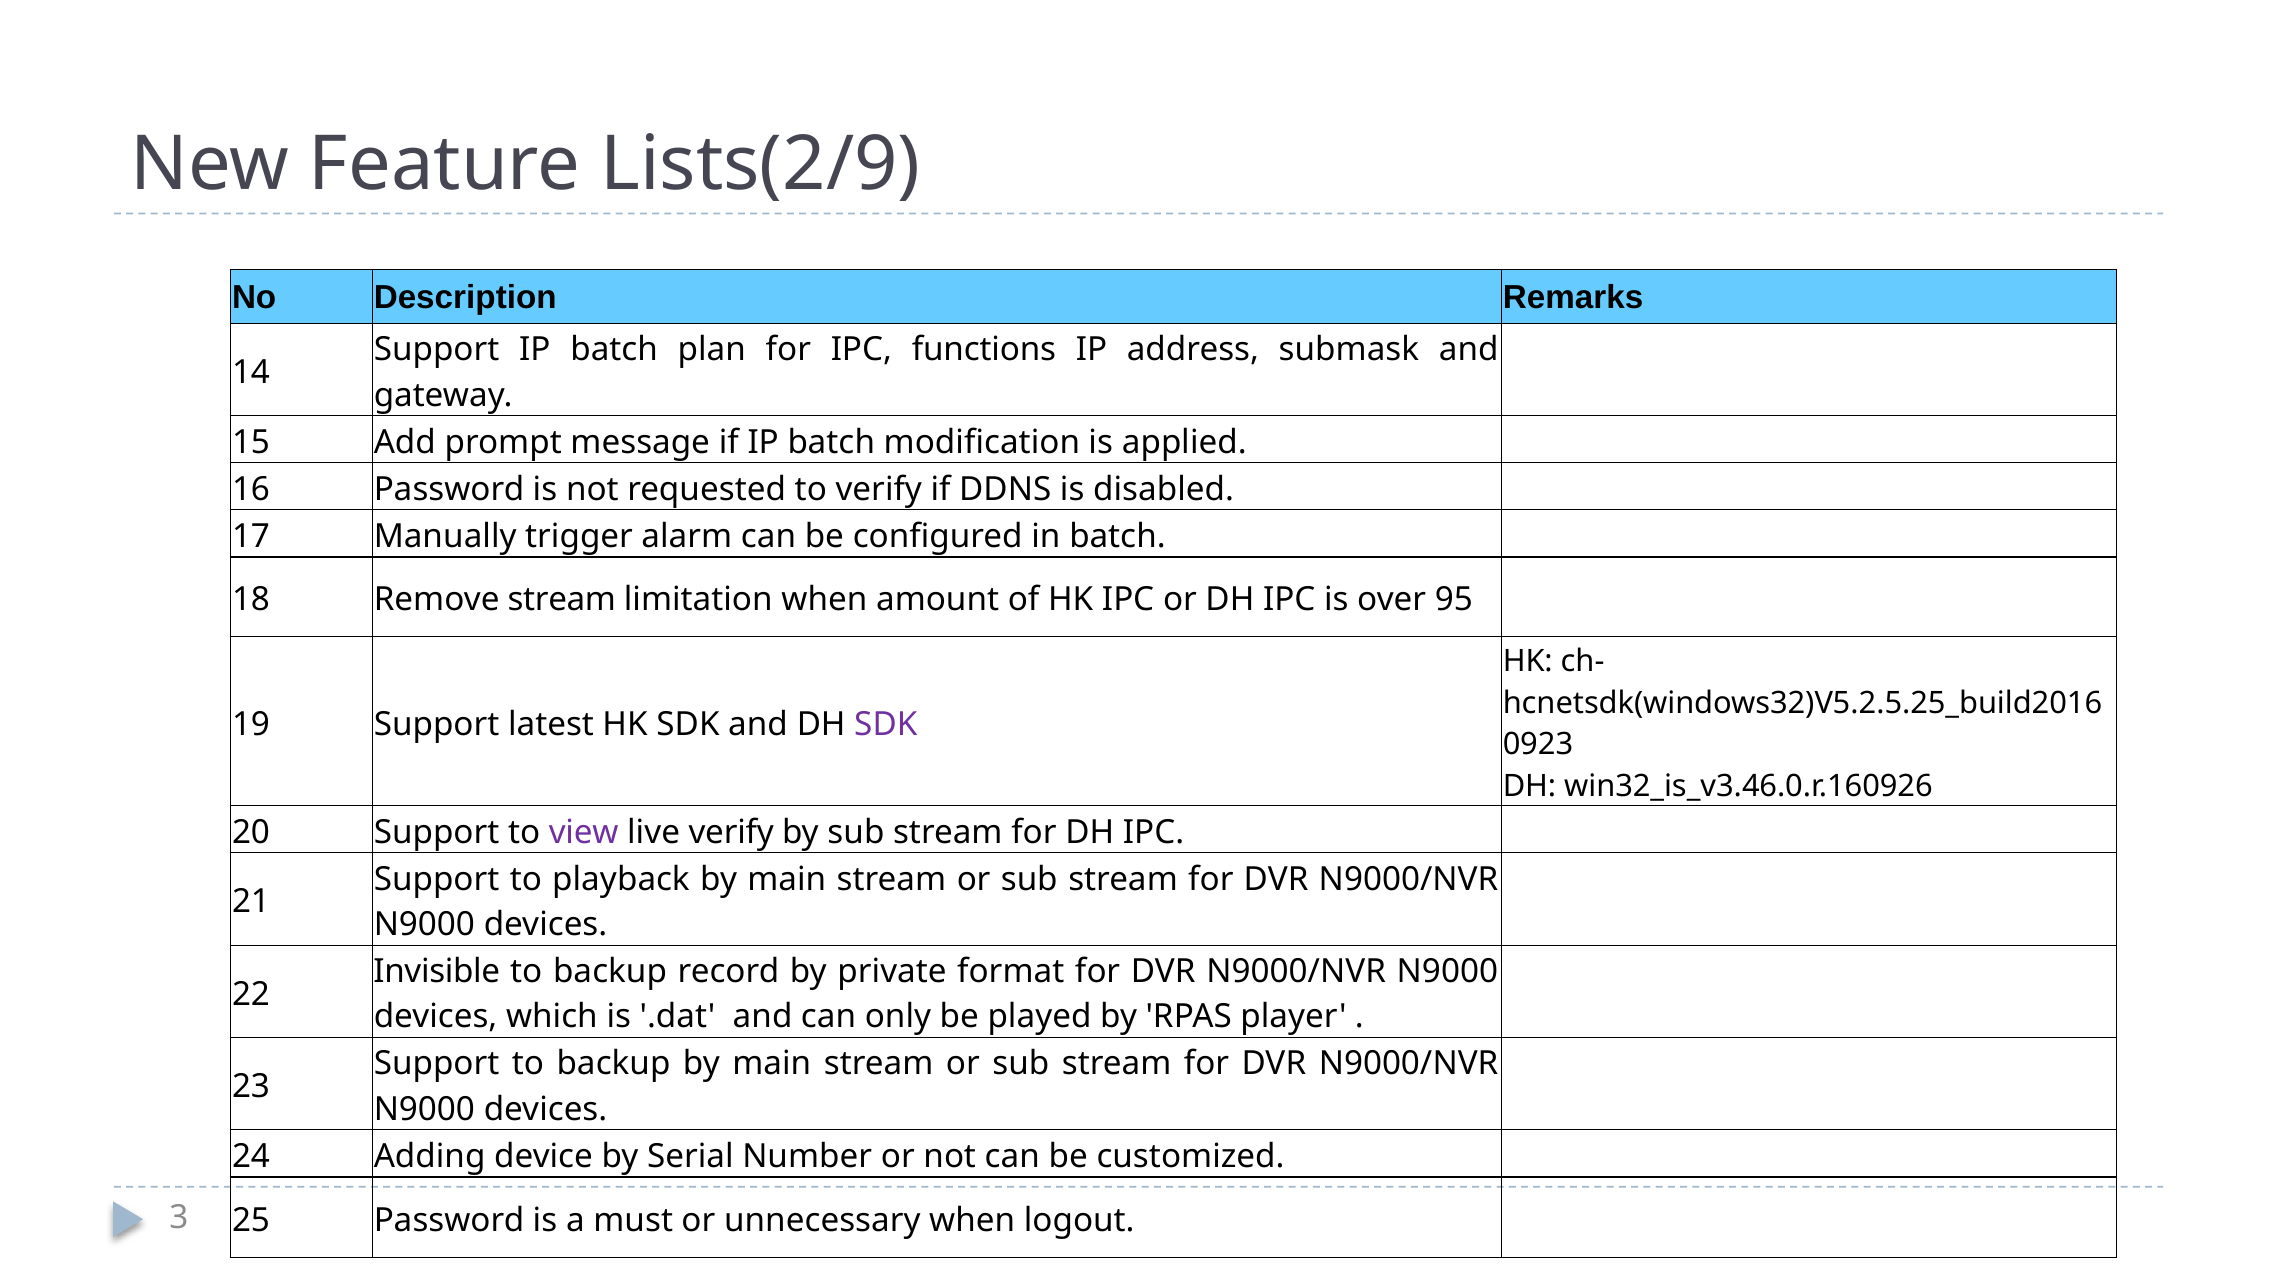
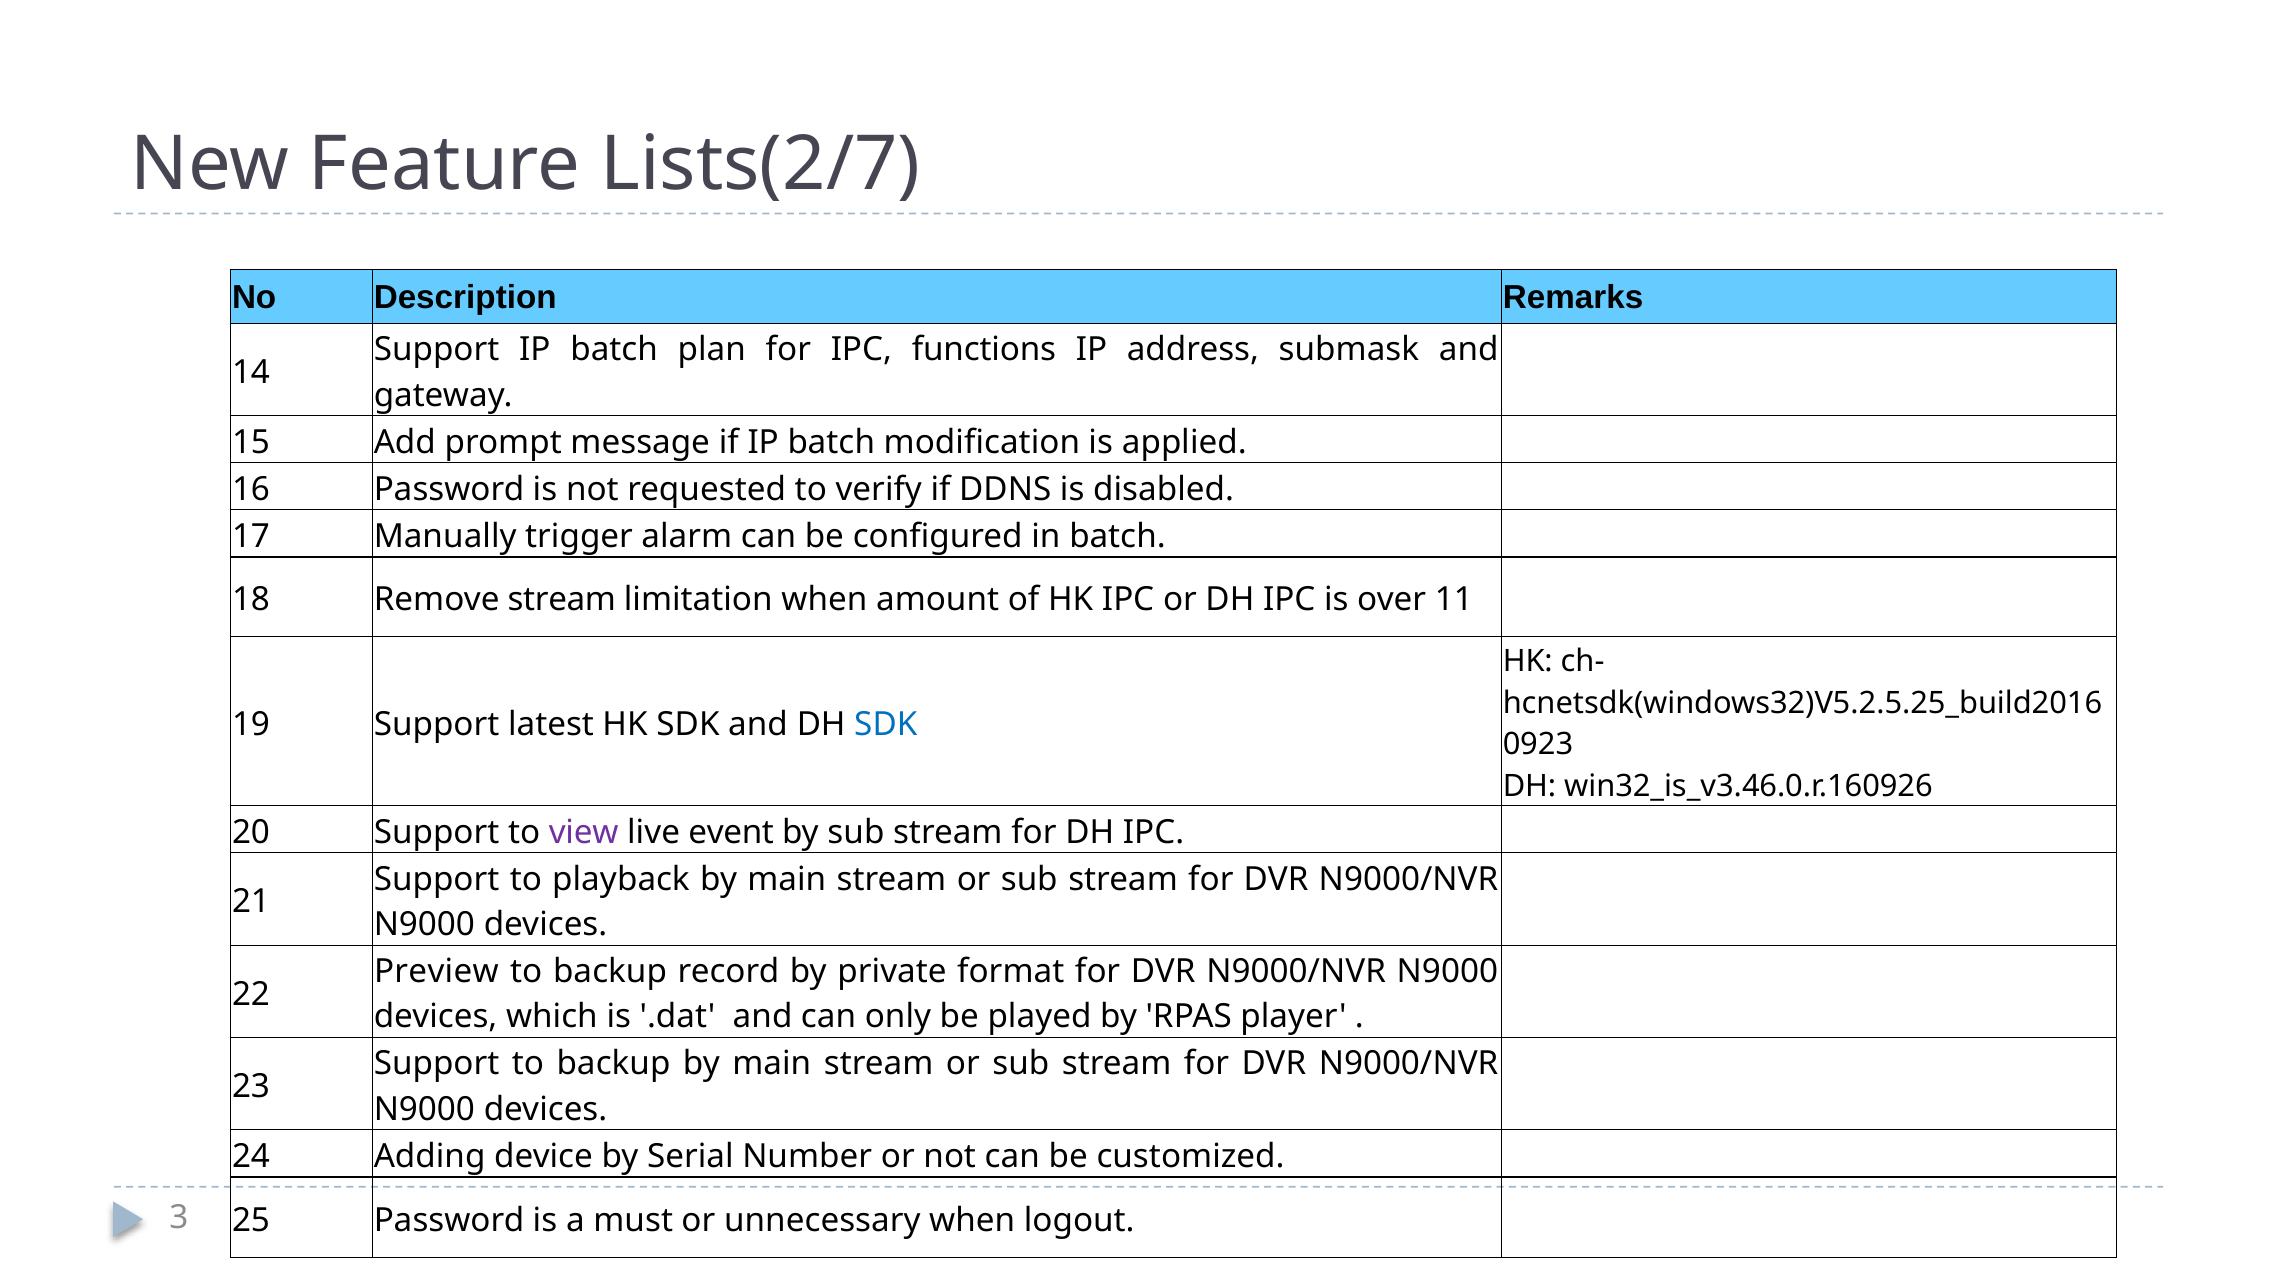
Lists(2/9: Lists(2/9 -> Lists(2/7
95: 95 -> 11
SDK at (886, 724) colour: purple -> blue
live verify: verify -> event
Invisible: Invisible -> Preview
